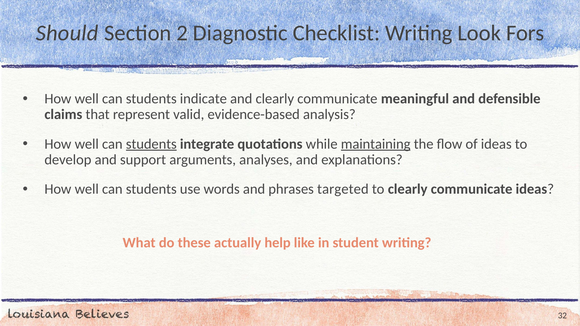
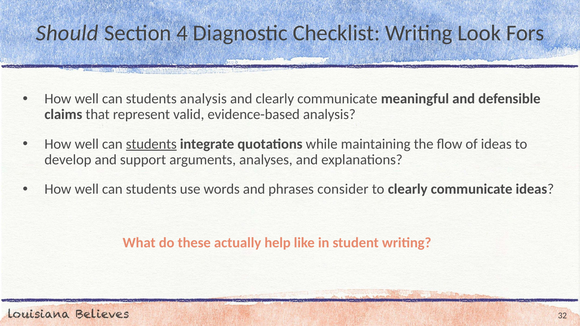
2: 2 -> 4
students indicate: indicate -> analysis
maintaining underline: present -> none
targeted: targeted -> consider
